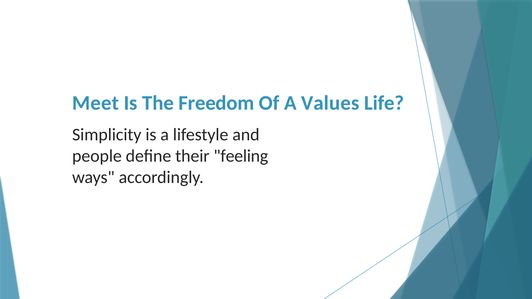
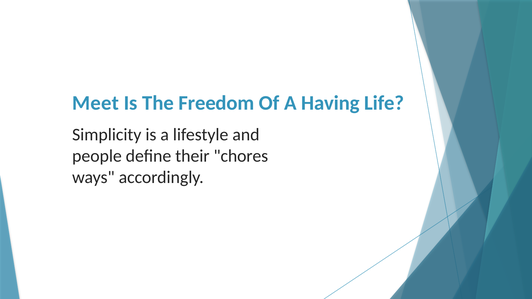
Values: Values -> Having
feeling: feeling -> chores
